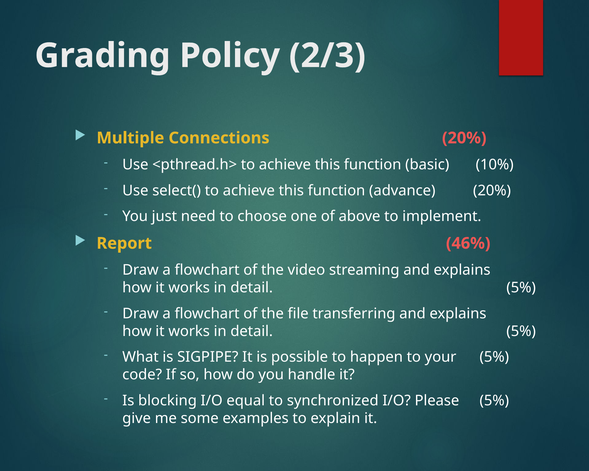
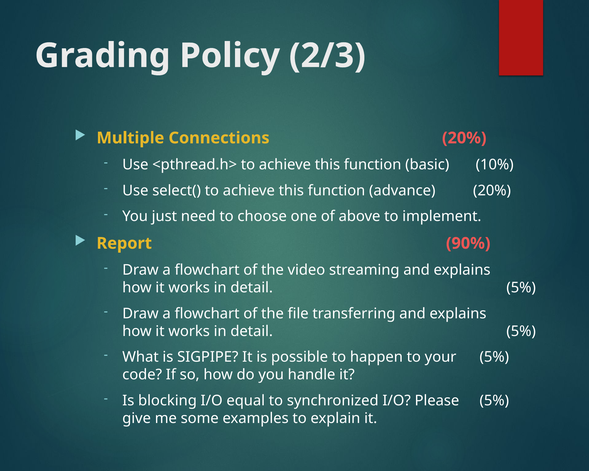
46%: 46% -> 90%
